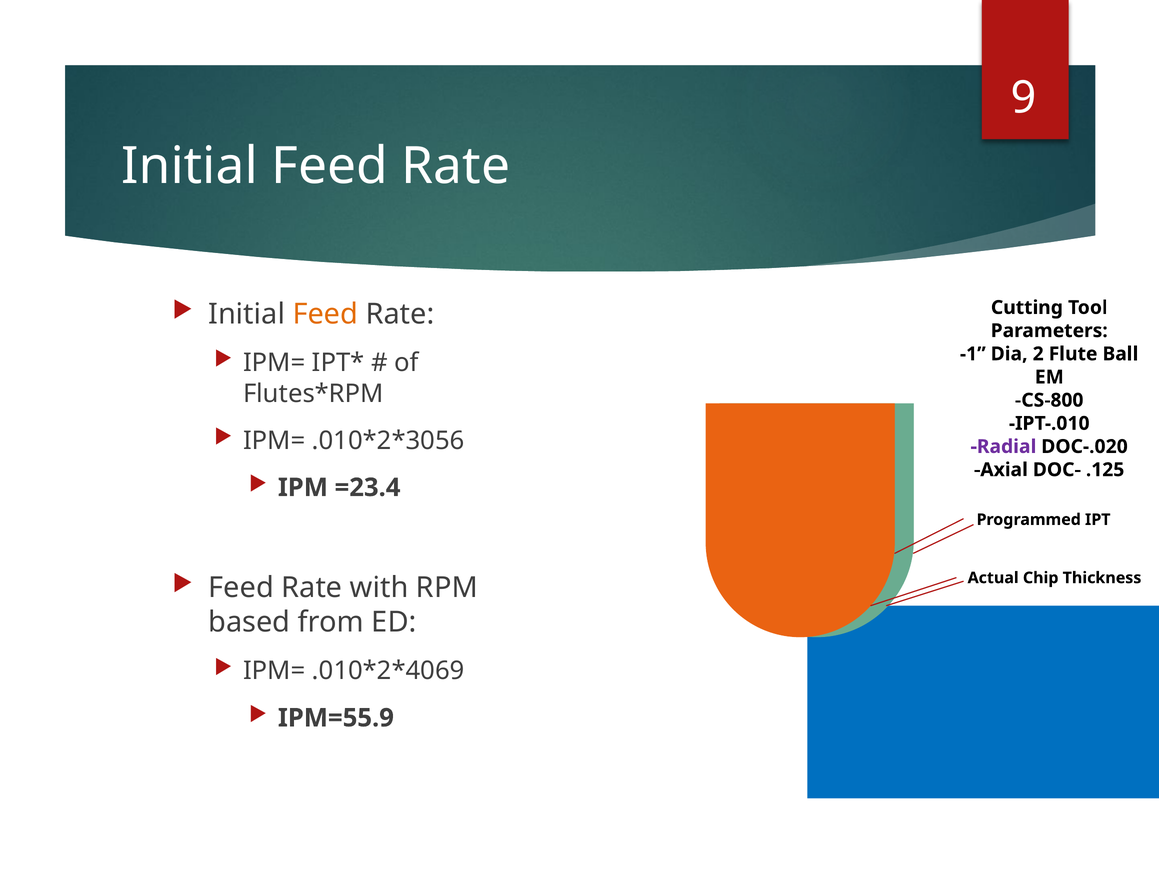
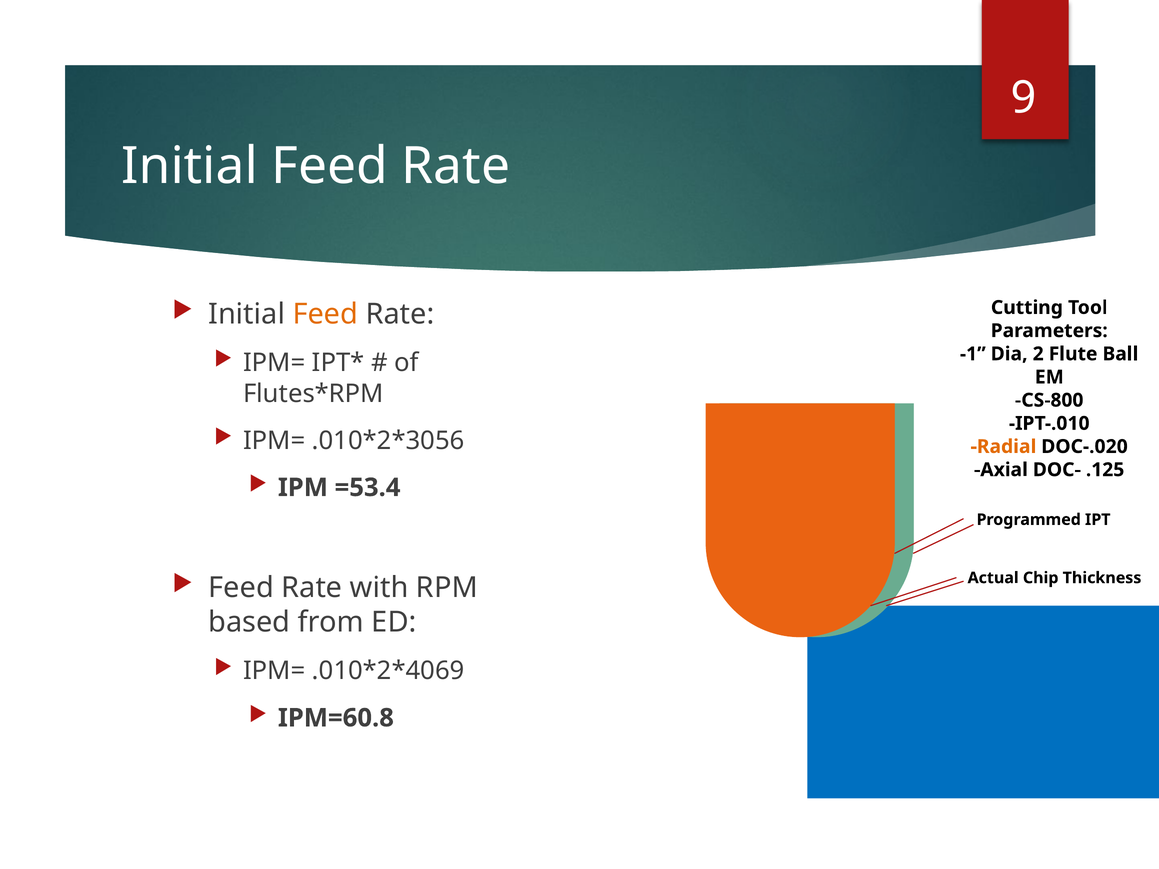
Radial colour: purple -> orange
=23.4: =23.4 -> =53.4
IPM=55.9: IPM=55.9 -> IPM=60.8
